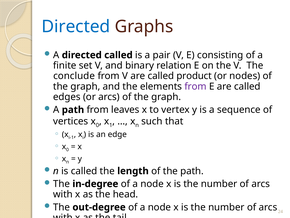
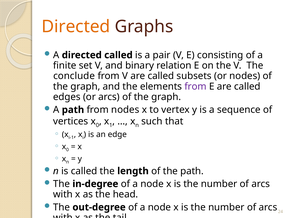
Directed at (76, 27) colour: blue -> orange
product: product -> subsets
from leaves: leaves -> nodes
